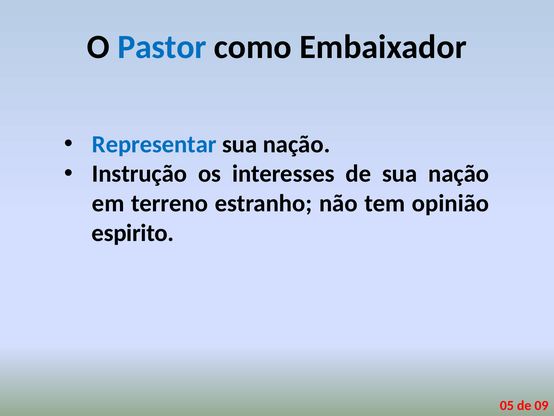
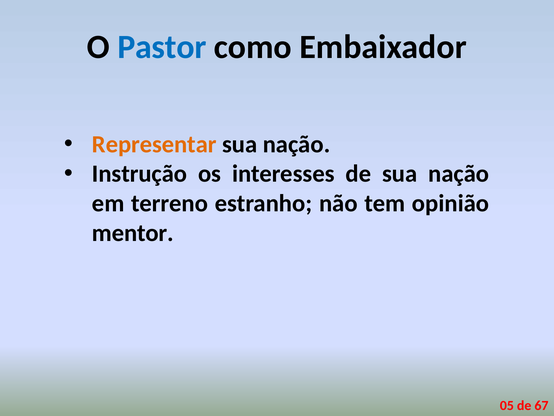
Representar colour: blue -> orange
espirito: espirito -> mentor
09: 09 -> 67
